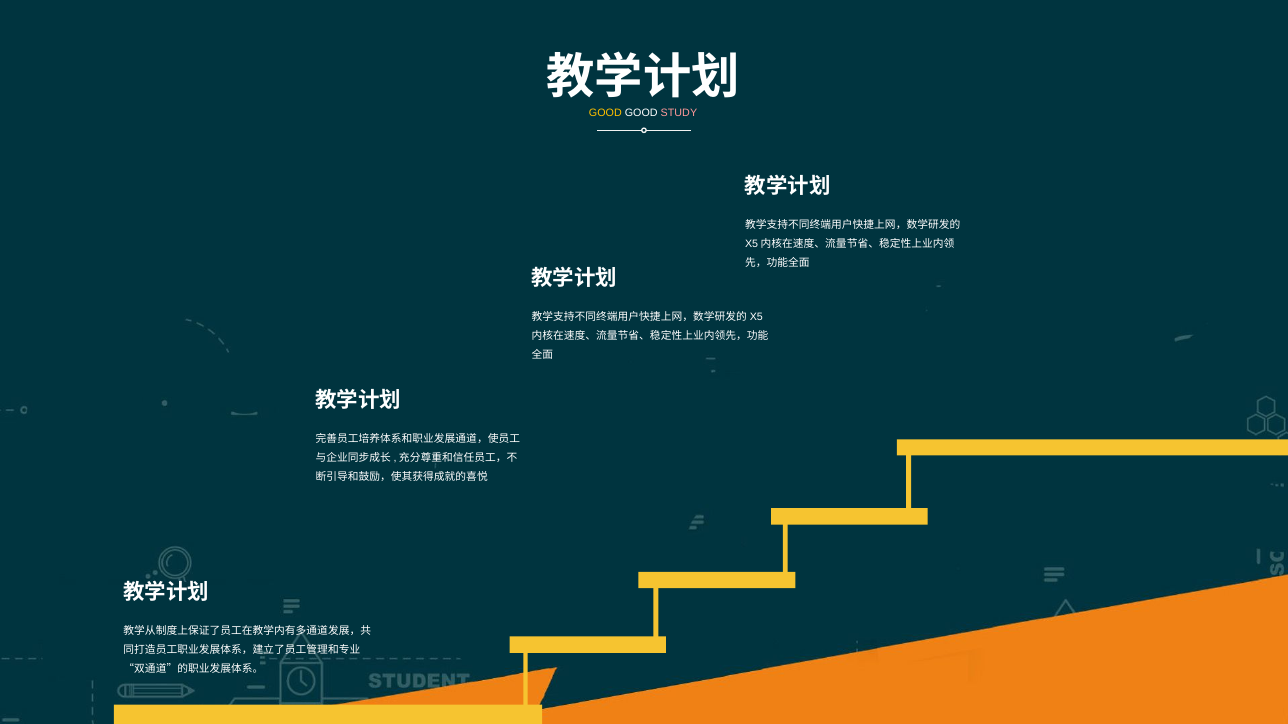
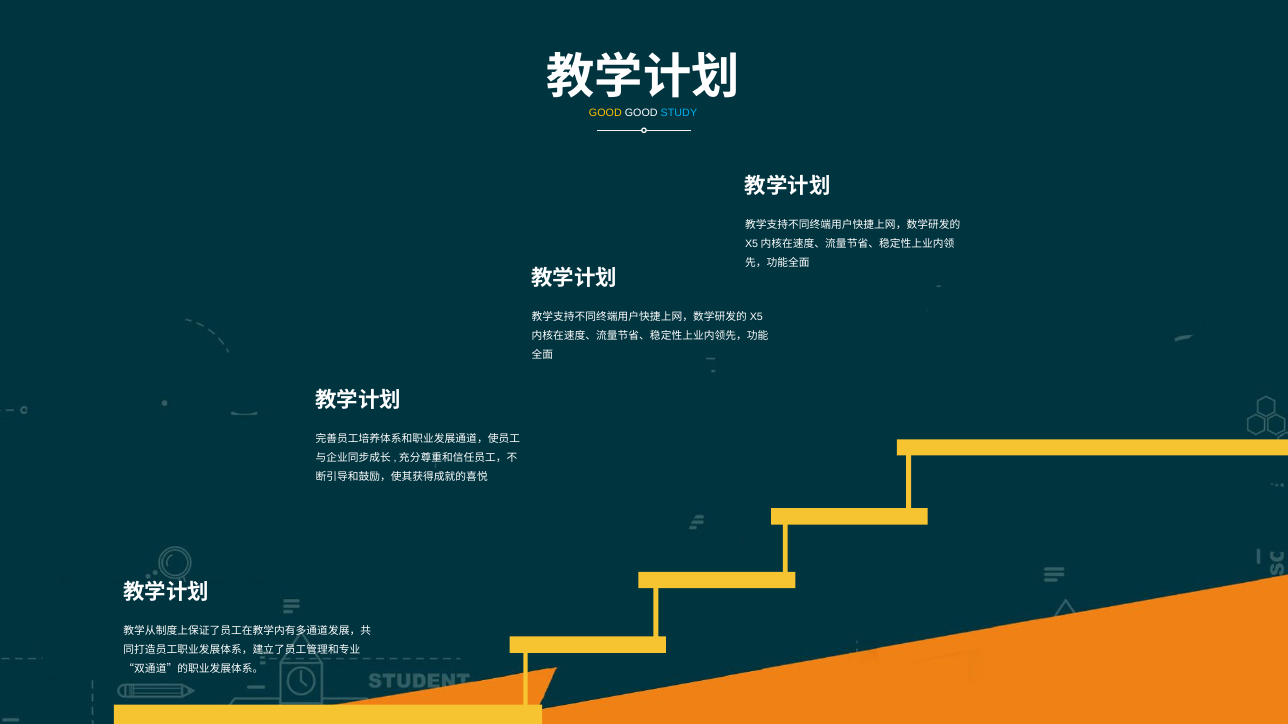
STUDY colour: pink -> light blue
